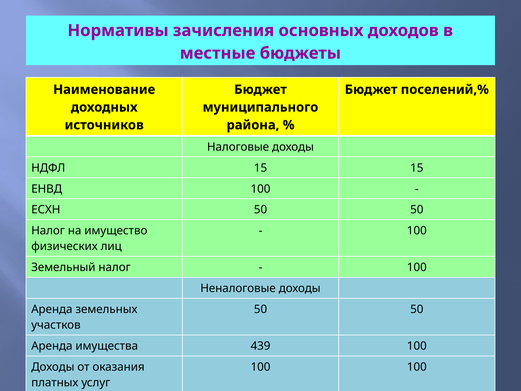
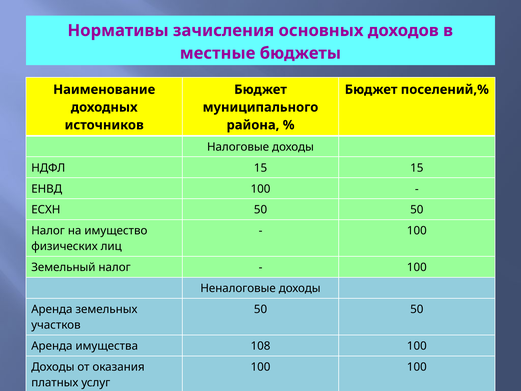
439: 439 -> 108
